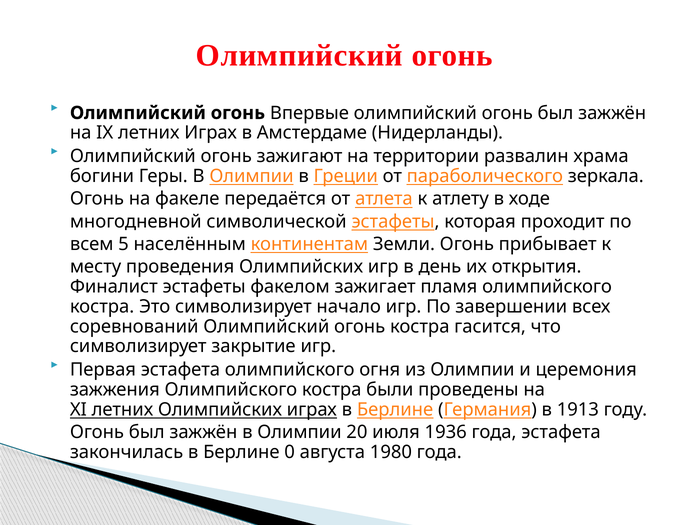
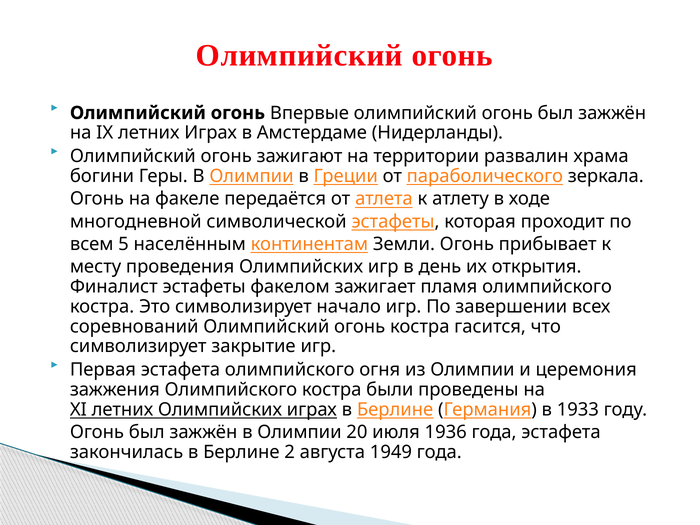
1913: 1913 -> 1933
0: 0 -> 2
1980: 1980 -> 1949
